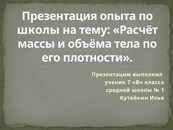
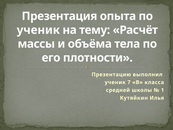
школы at (38, 30): школы -> ученик
